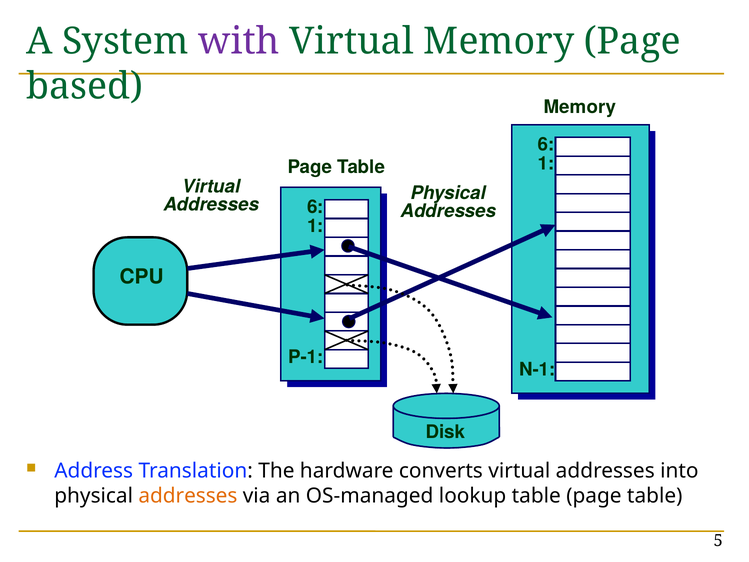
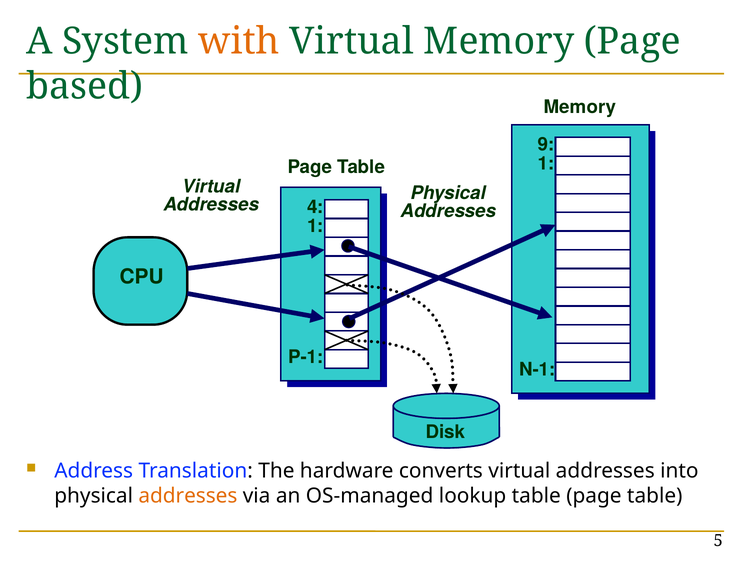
with colour: purple -> orange
6 at (546, 145): 6 -> 9
6 at (315, 207): 6 -> 4
